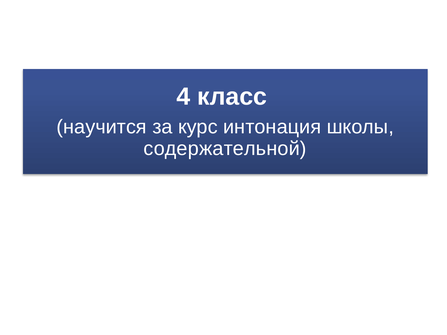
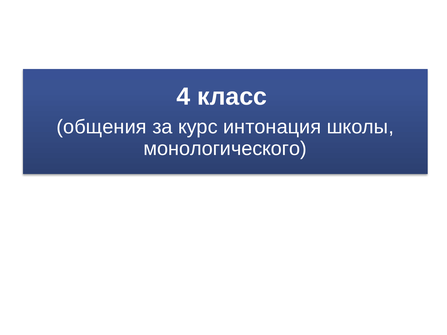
научится: научится -> общения
содержательной: содержательной -> монологического
